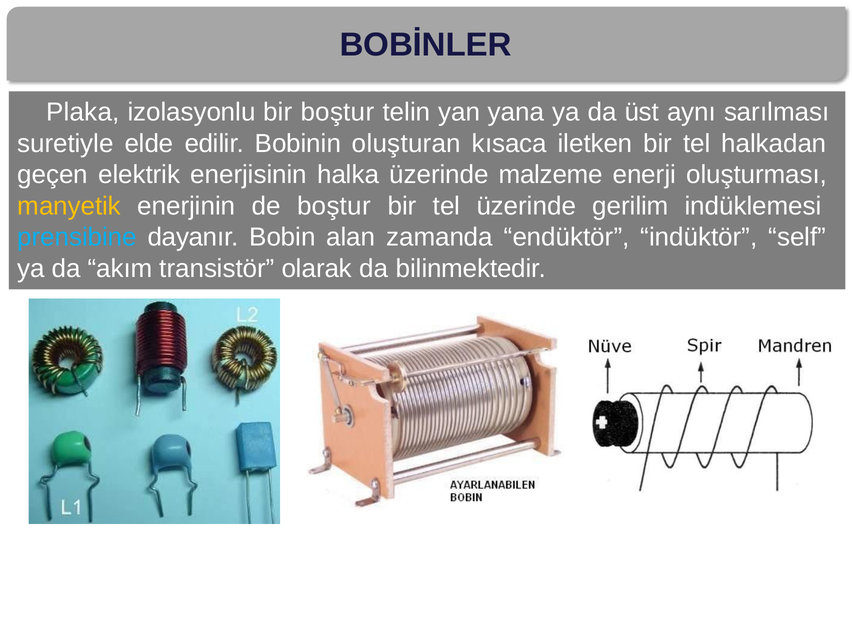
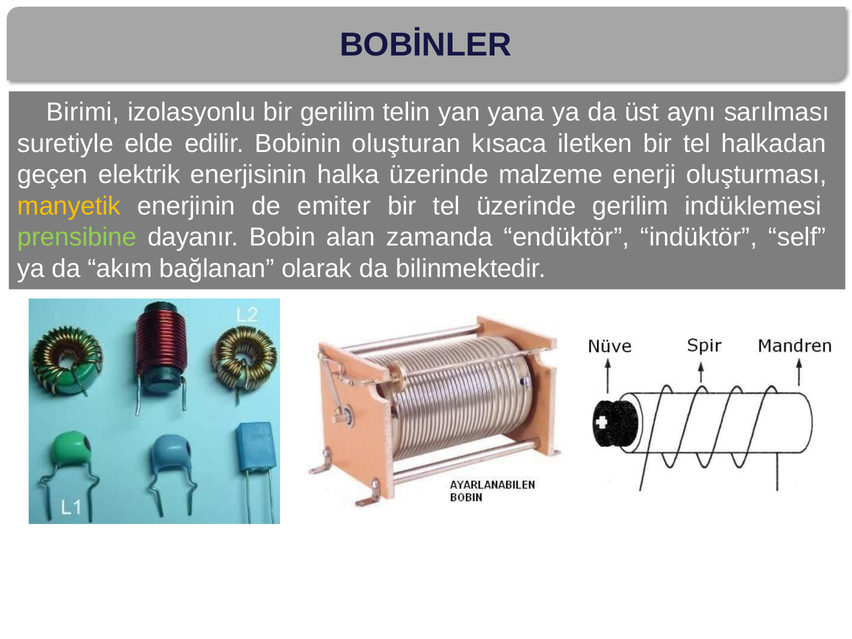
Plaka: Plaka -> Birimi
bir boştur: boştur -> gerilim
de boştur: boştur -> emiter
prensibine colour: light blue -> light green
transistör: transistör -> bağlanan
